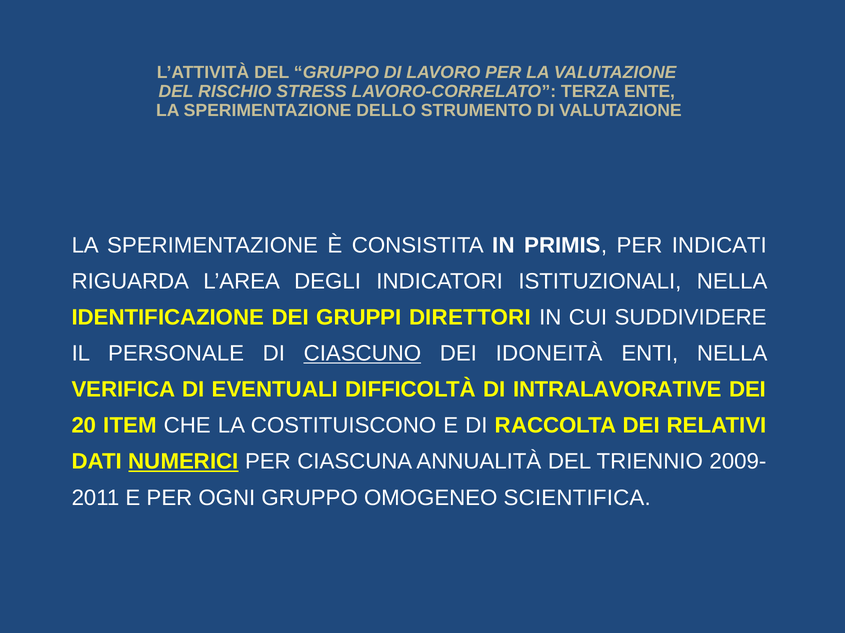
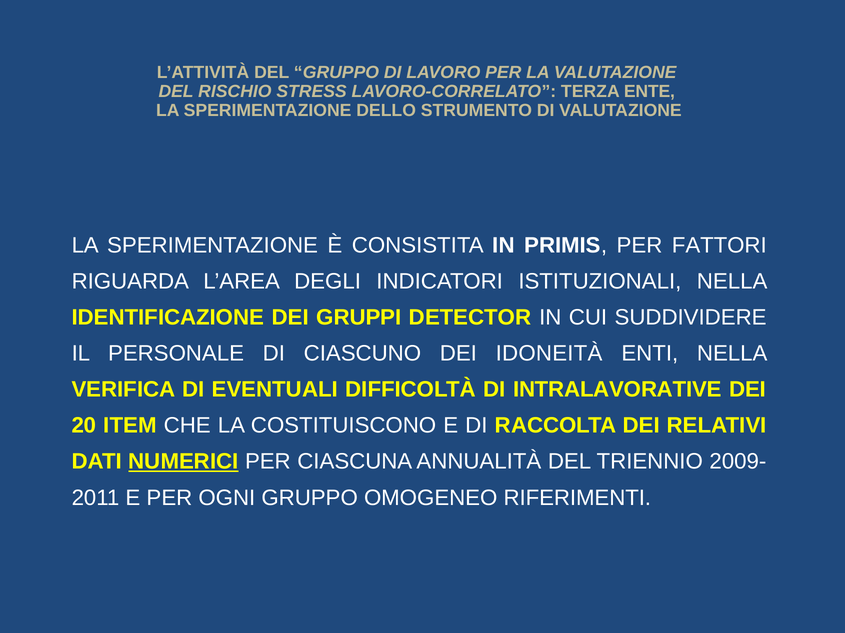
INDICATI: INDICATI -> FATTORI
DIRETTORI: DIRETTORI -> DETECTOR
CIASCUNO underline: present -> none
SCIENTIFICA: SCIENTIFICA -> RIFERIMENTI
